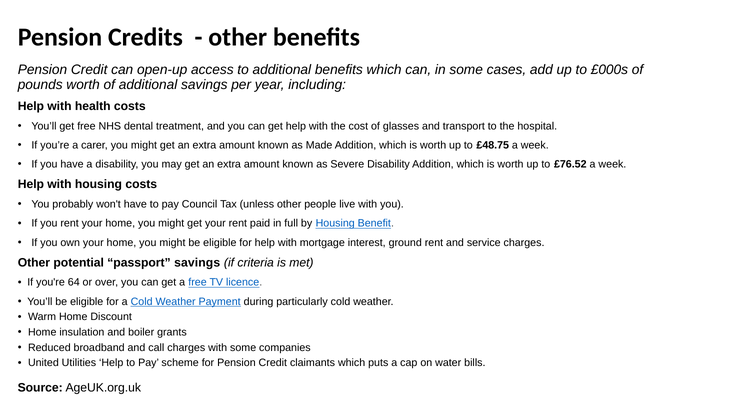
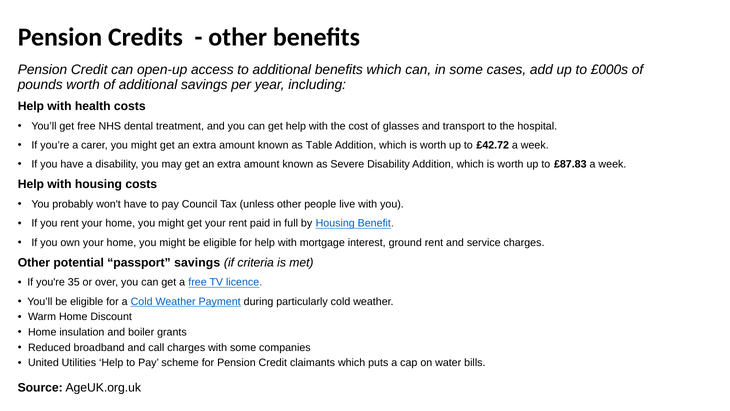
Made: Made -> Table
£48.75: £48.75 -> £42.72
£76.52: £76.52 -> £87.83
64: 64 -> 35
